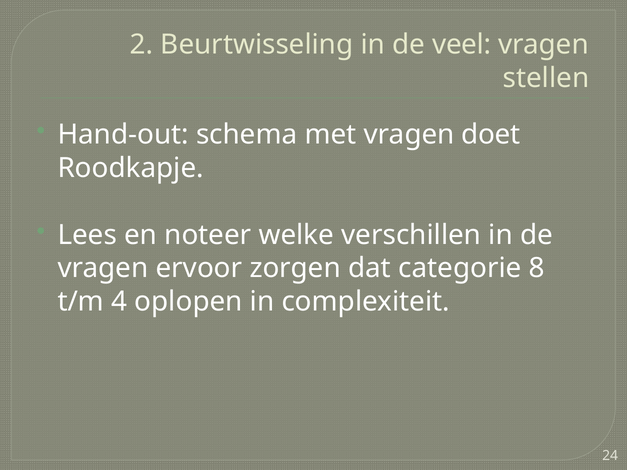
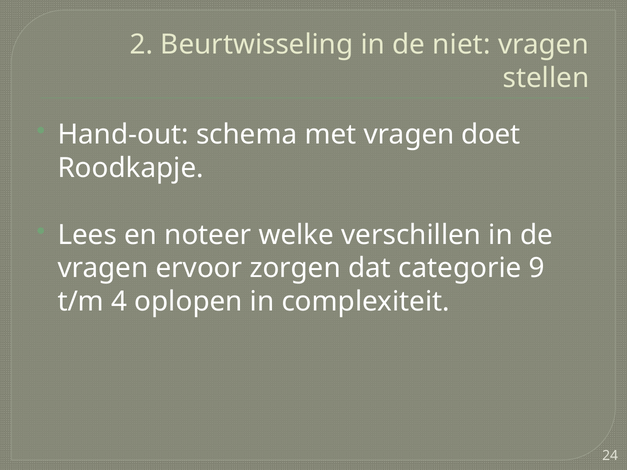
veel: veel -> niet
8: 8 -> 9
